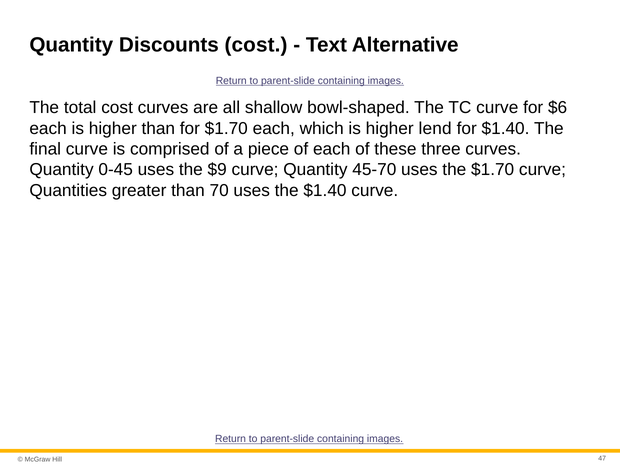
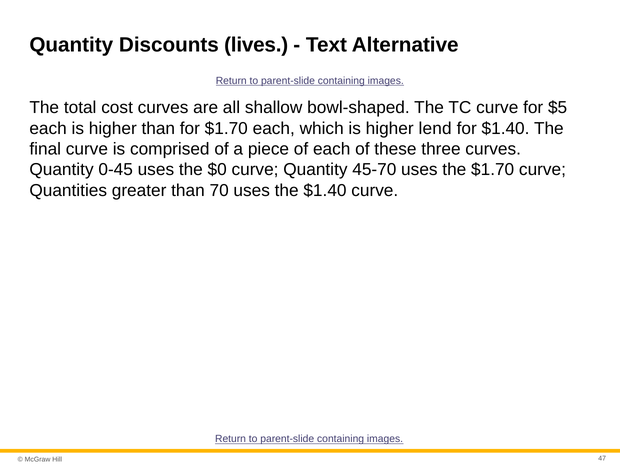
Discounts cost: cost -> lives
$6: $6 -> $5
$9: $9 -> $0
